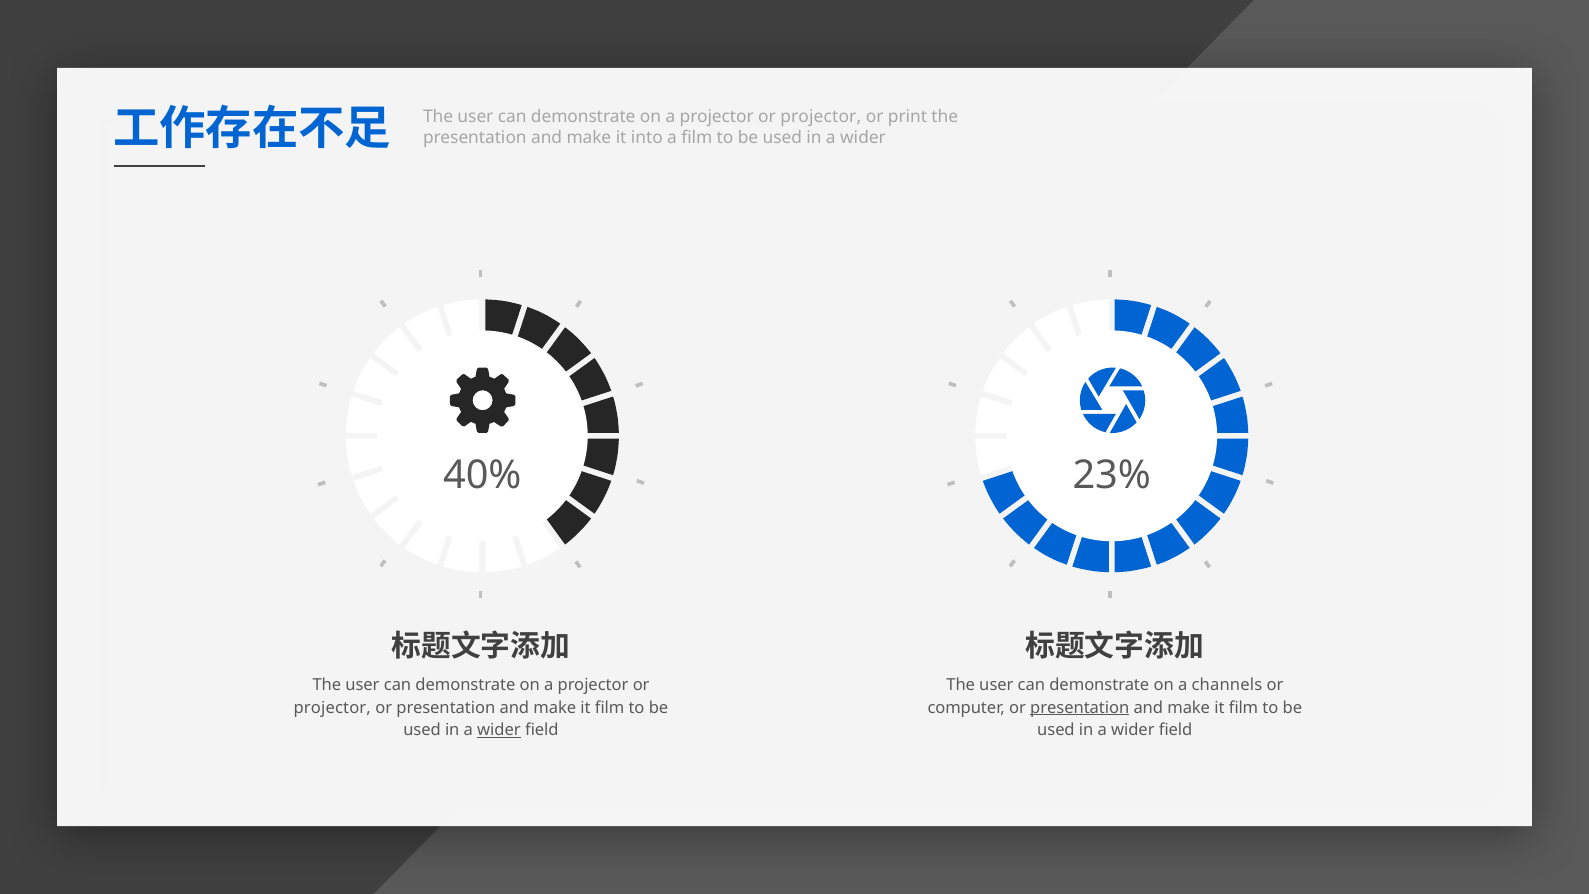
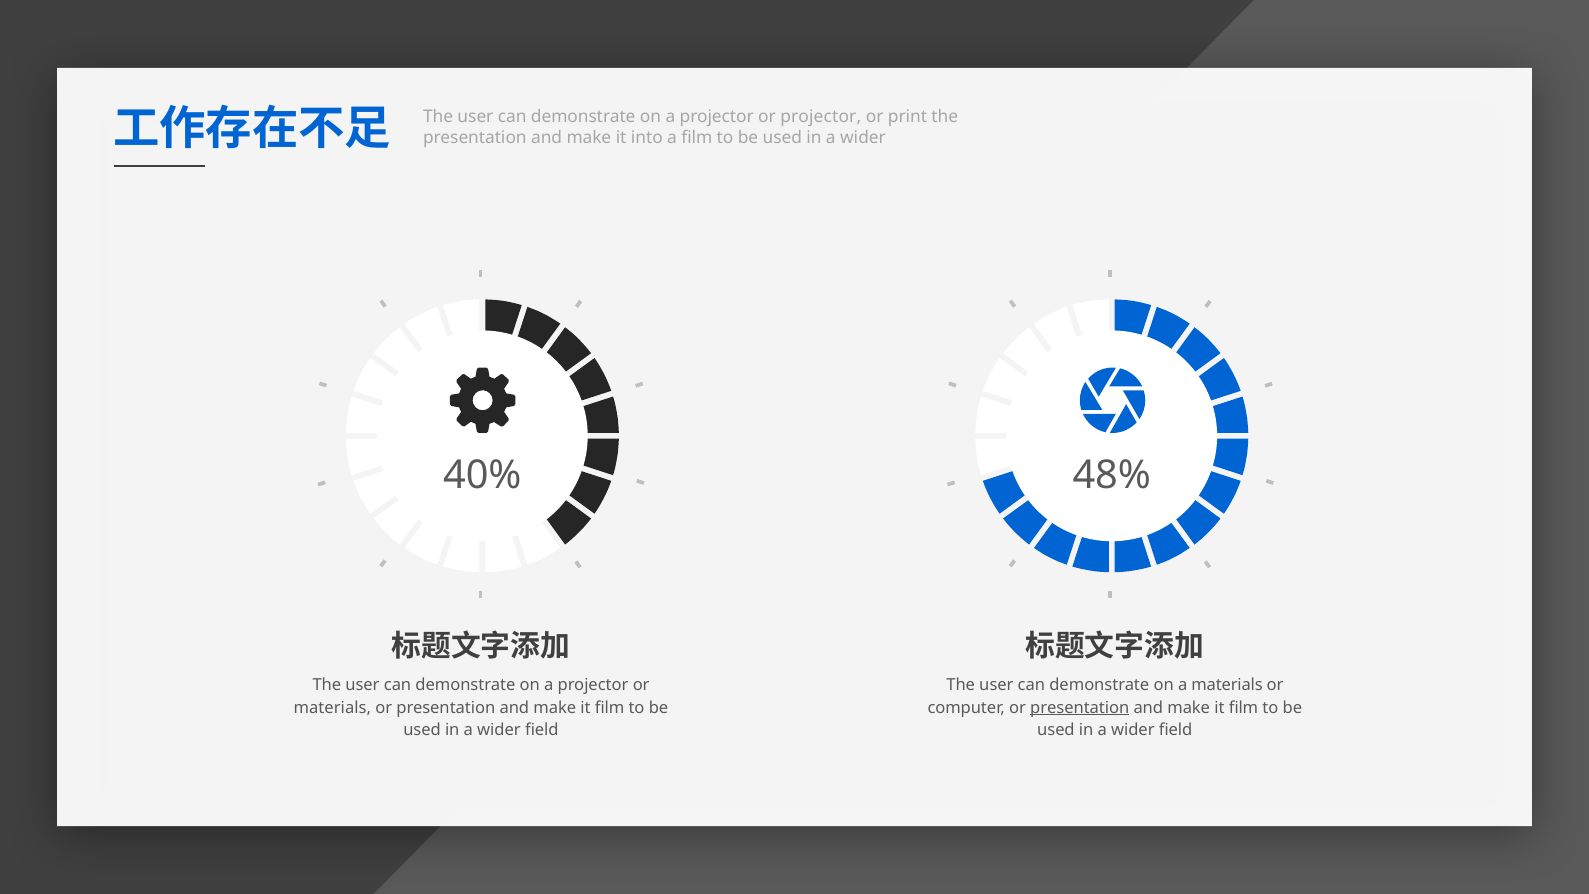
23%: 23% -> 48%
a channels: channels -> materials
projector at (332, 708): projector -> materials
wider at (499, 730) underline: present -> none
